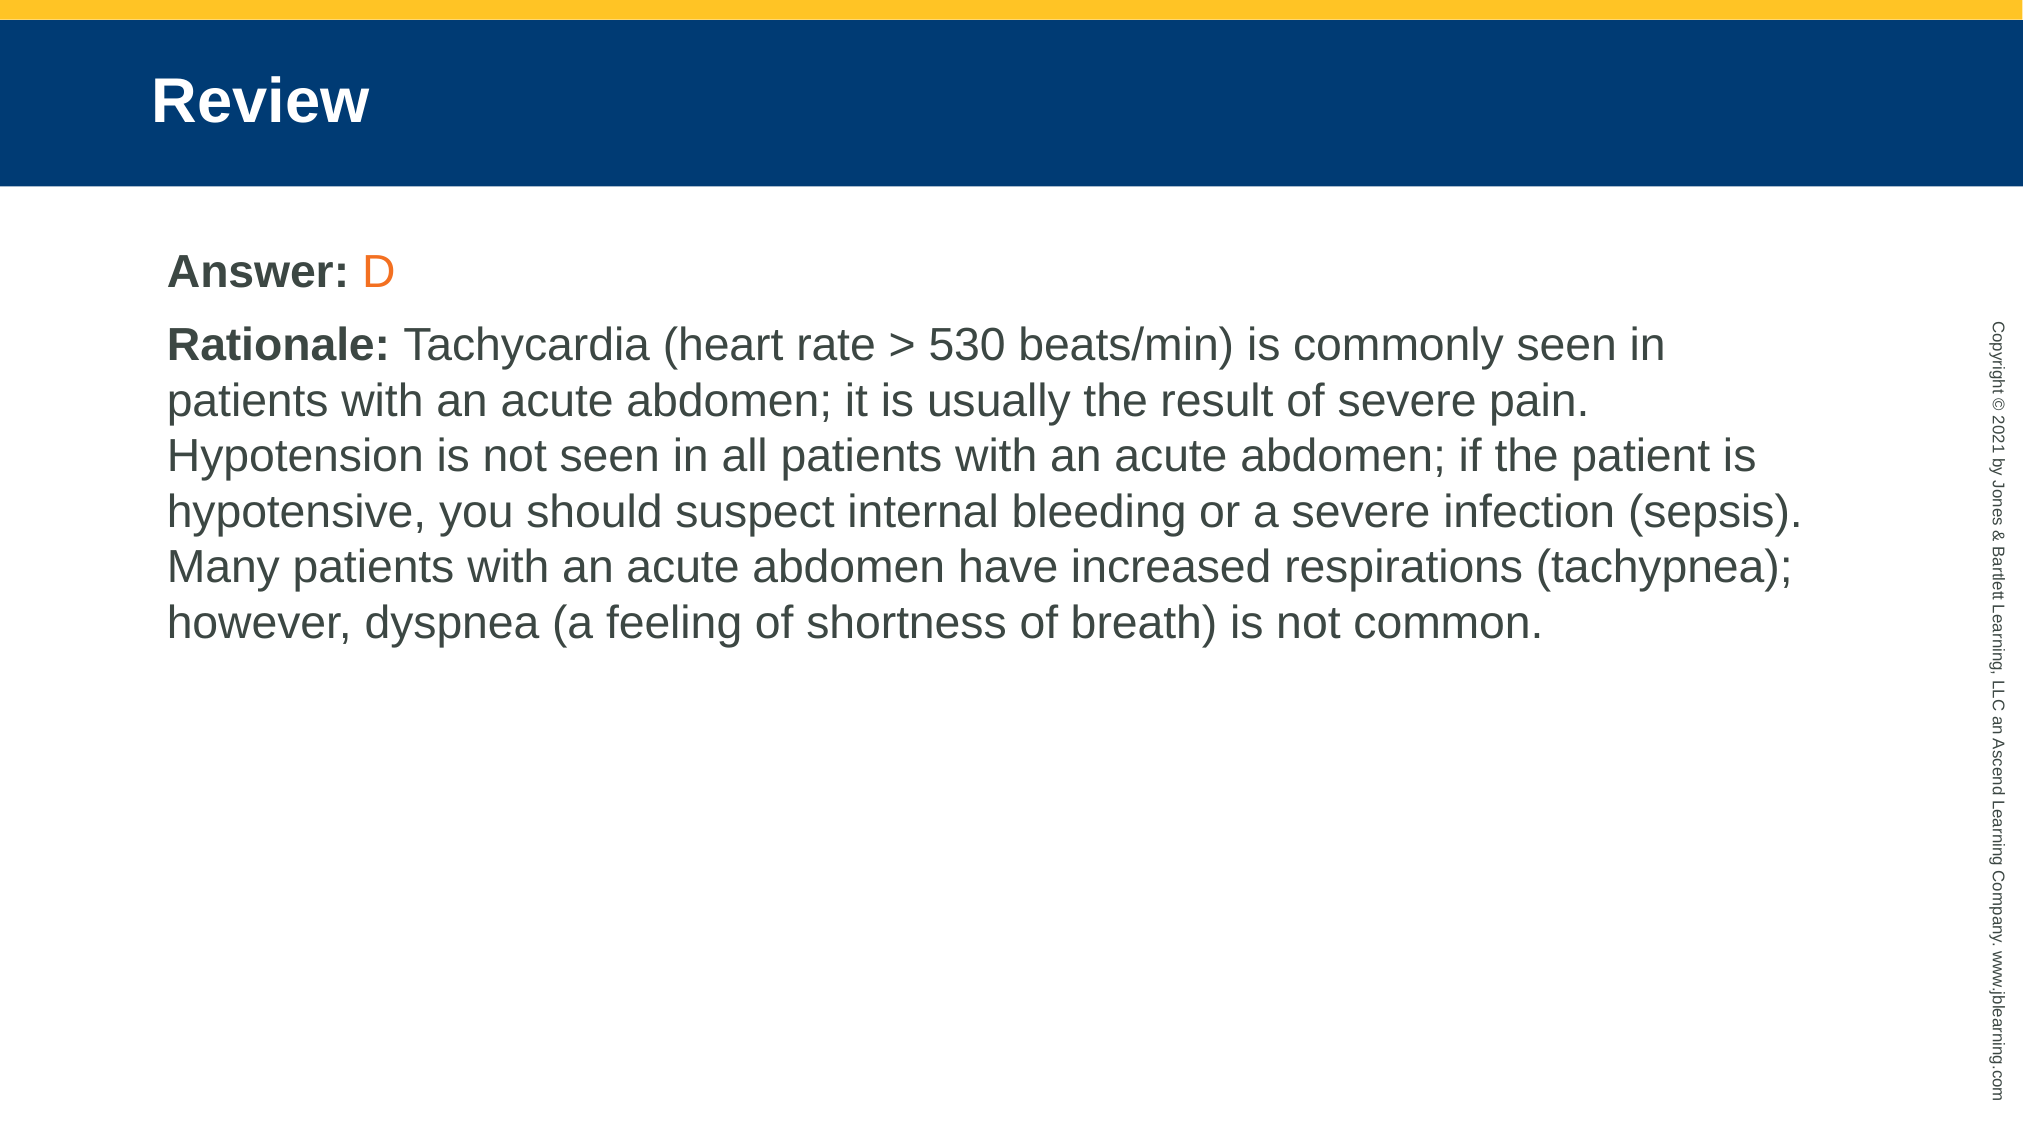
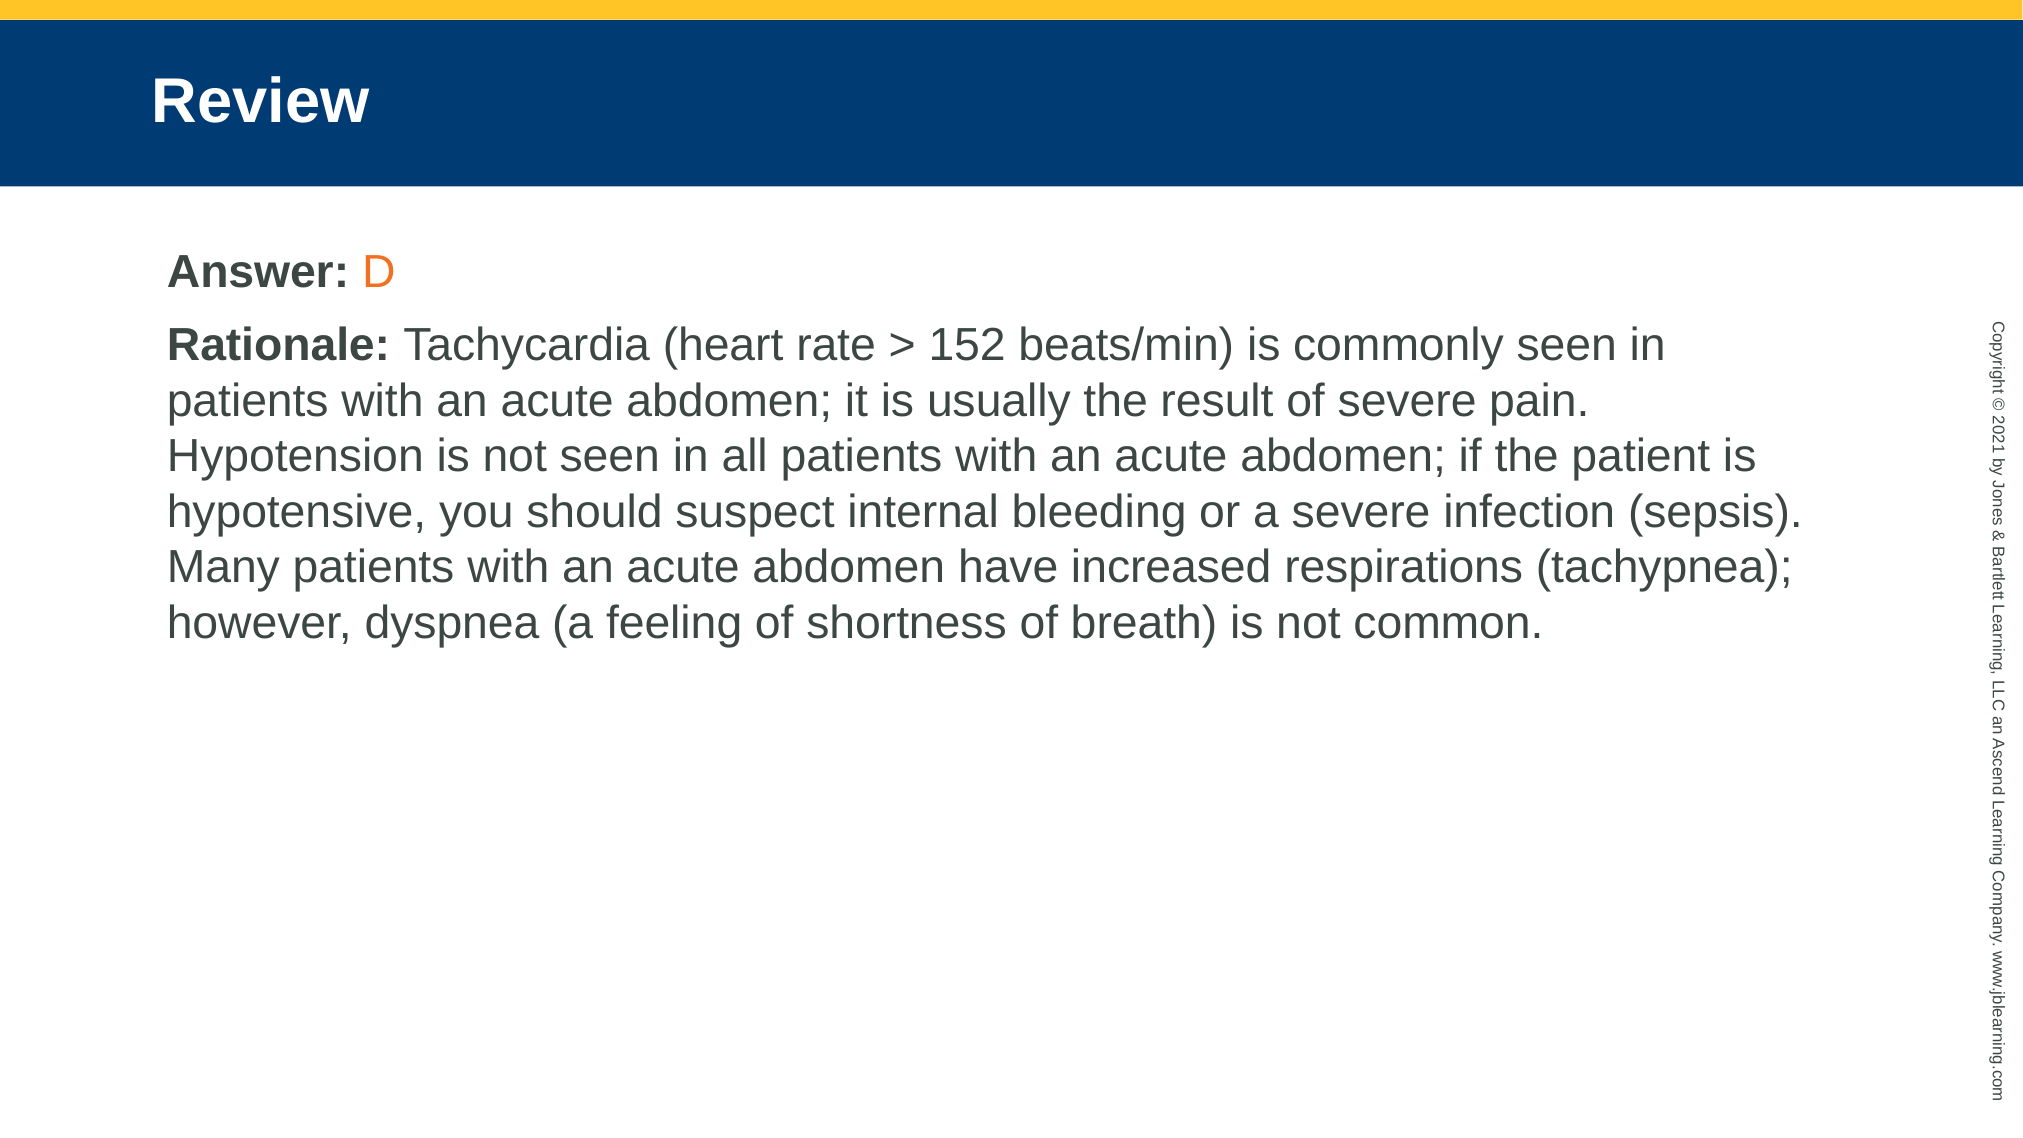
530: 530 -> 152
